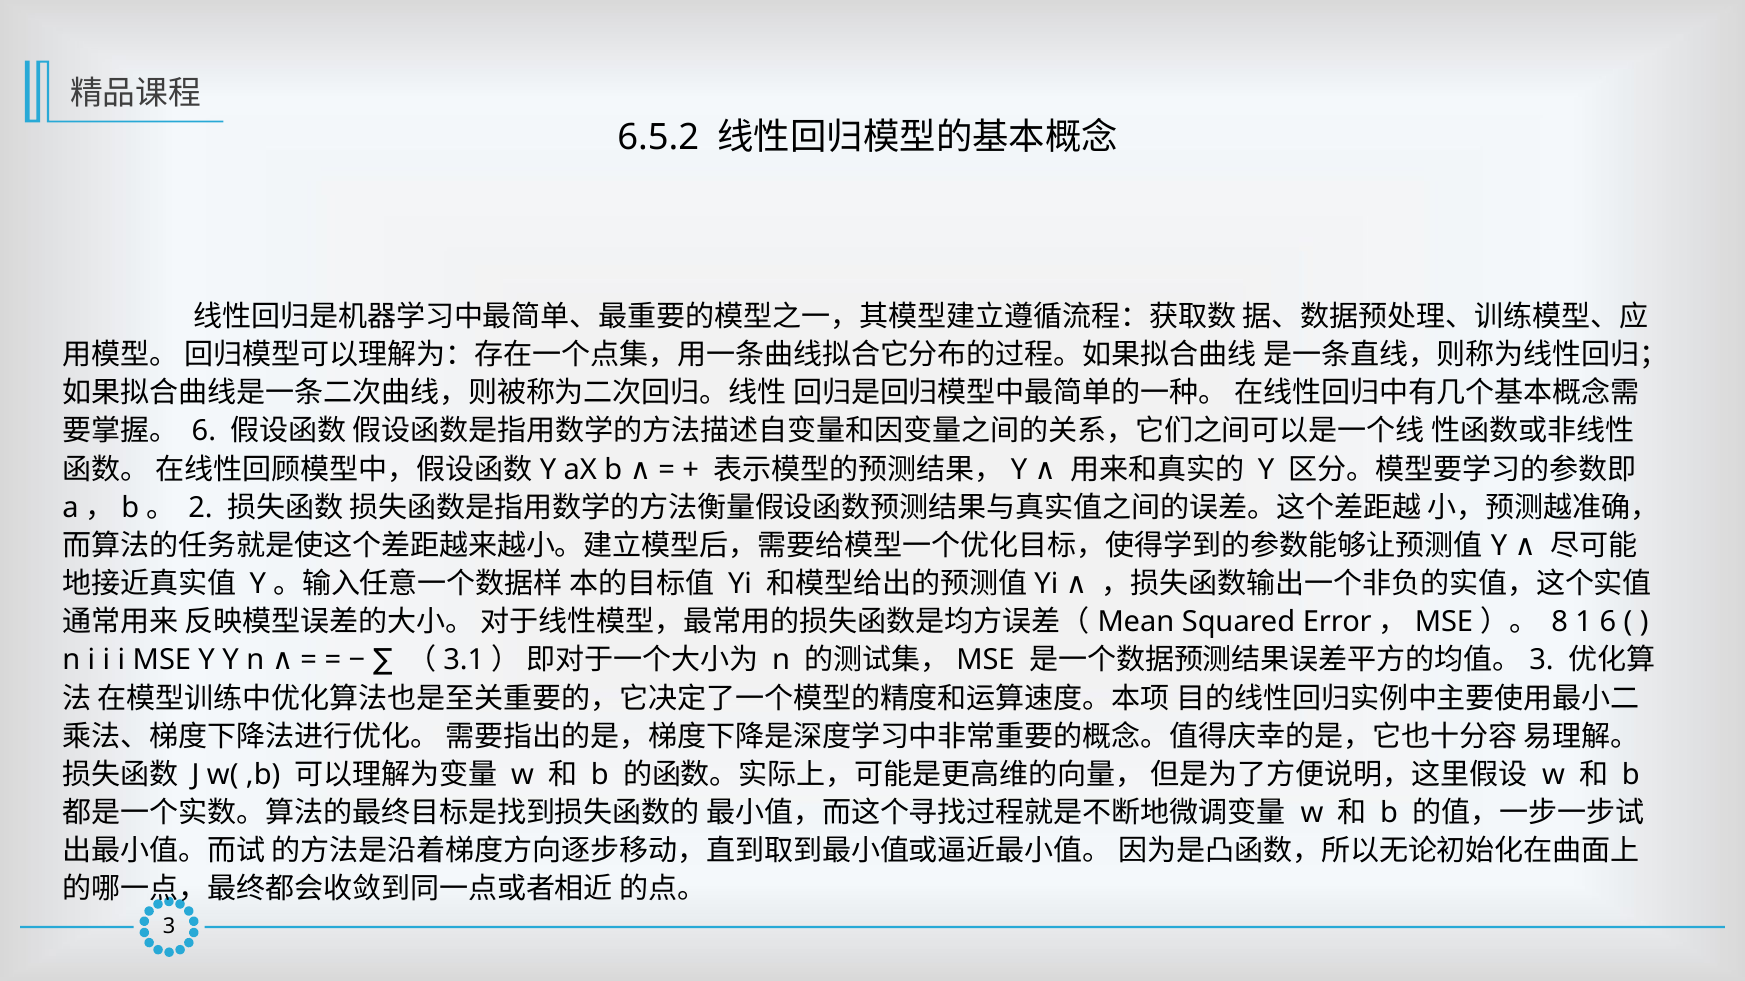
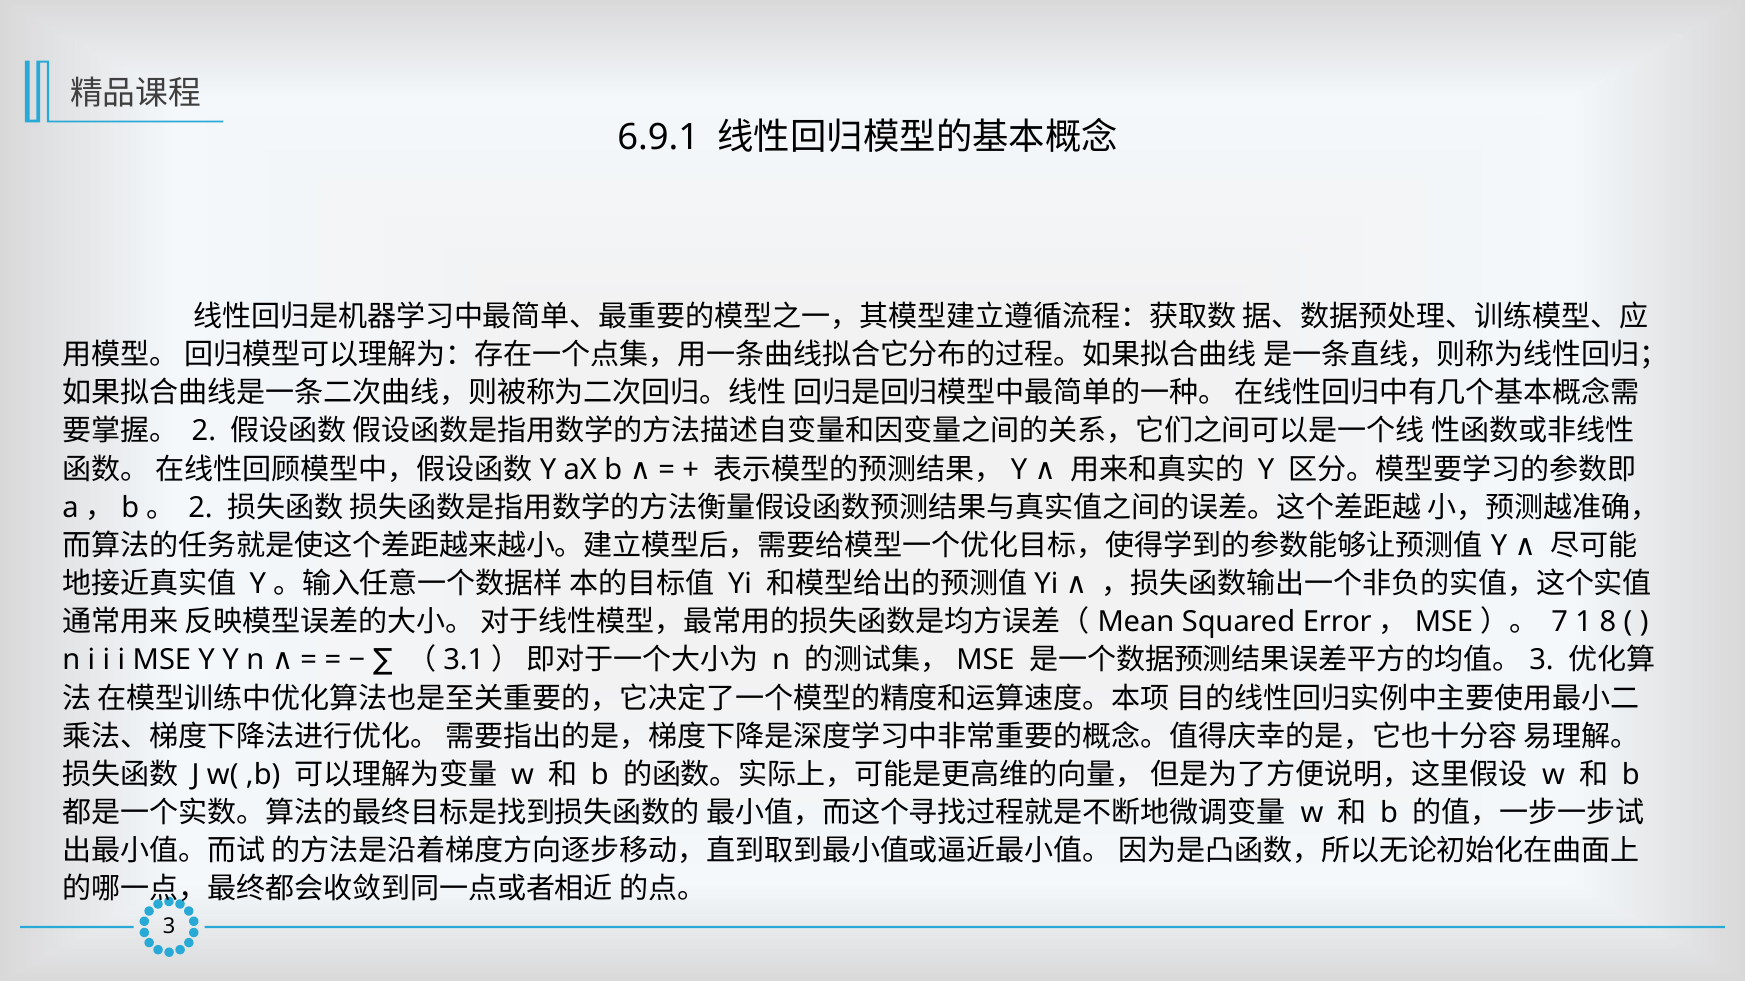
6.5.2: 6.5.2 -> 6.9.1
6 at (204, 432): 6 -> 2
8: 8 -> 7
1 6: 6 -> 8
